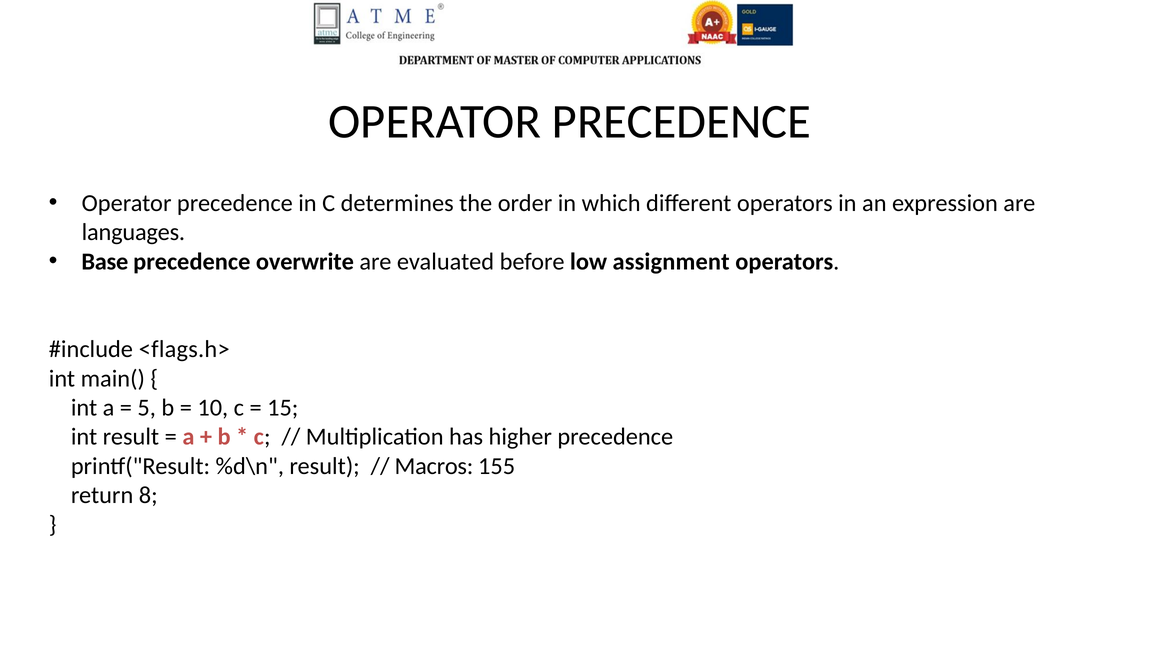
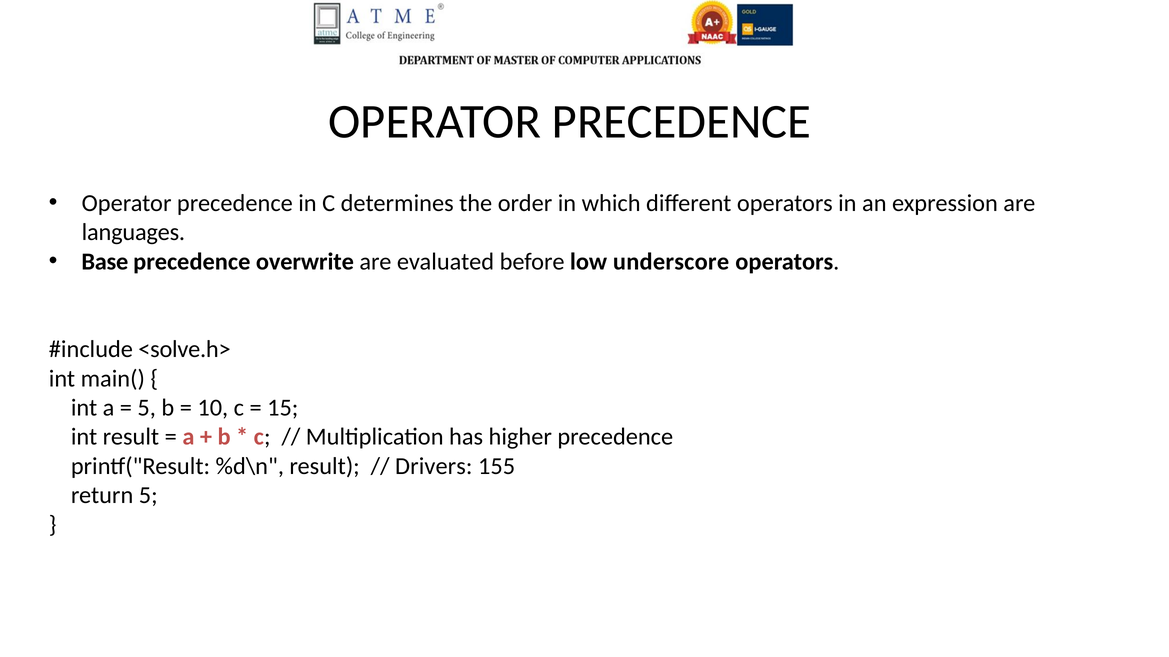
assignment: assignment -> underscore
<flags.h>: <flags.h> -> <solve.h>
Macros: Macros -> Drivers
return 8: 8 -> 5
